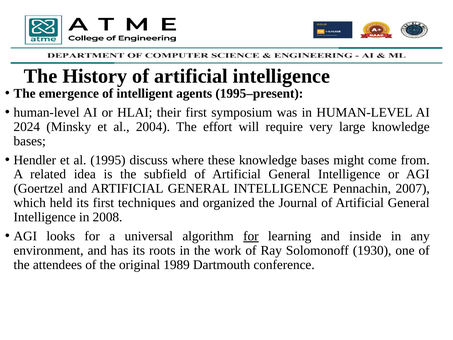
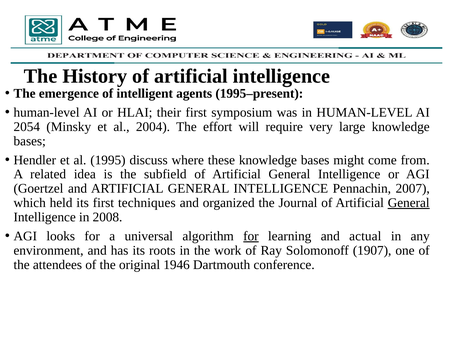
2024: 2024 -> 2054
General at (409, 203) underline: none -> present
inside: inside -> actual
1930: 1930 -> 1907
1989: 1989 -> 1946
